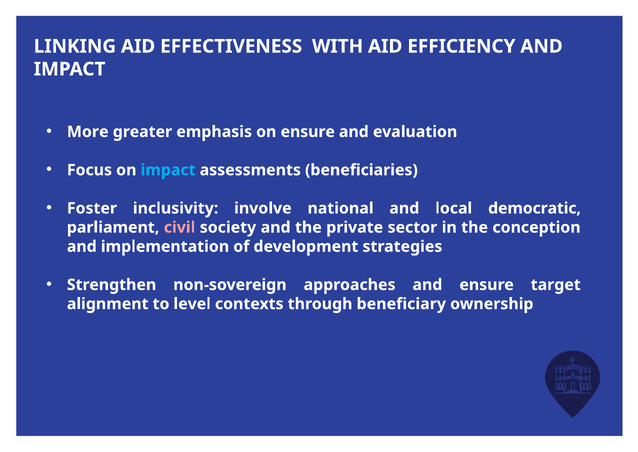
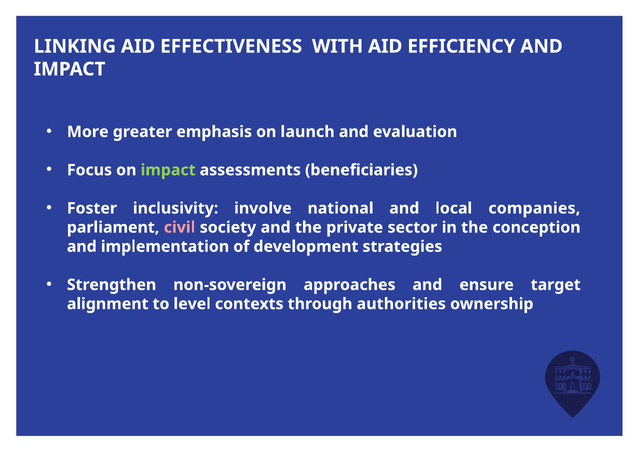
on ensure: ensure -> launch
impact at (168, 170) colour: light blue -> light green
democratic: democratic -> companies
beneficiary: beneficiary -> authorities
